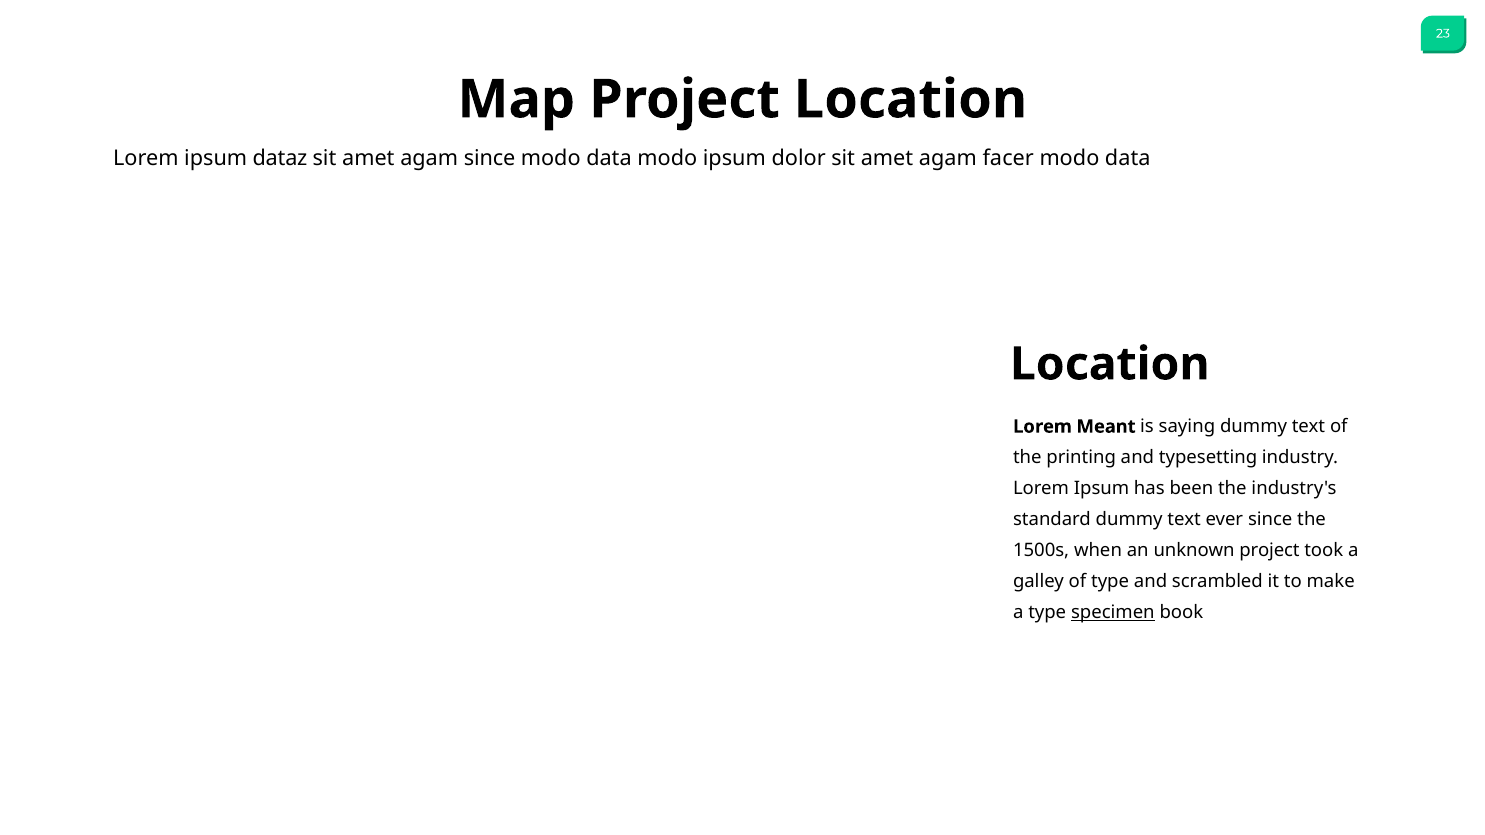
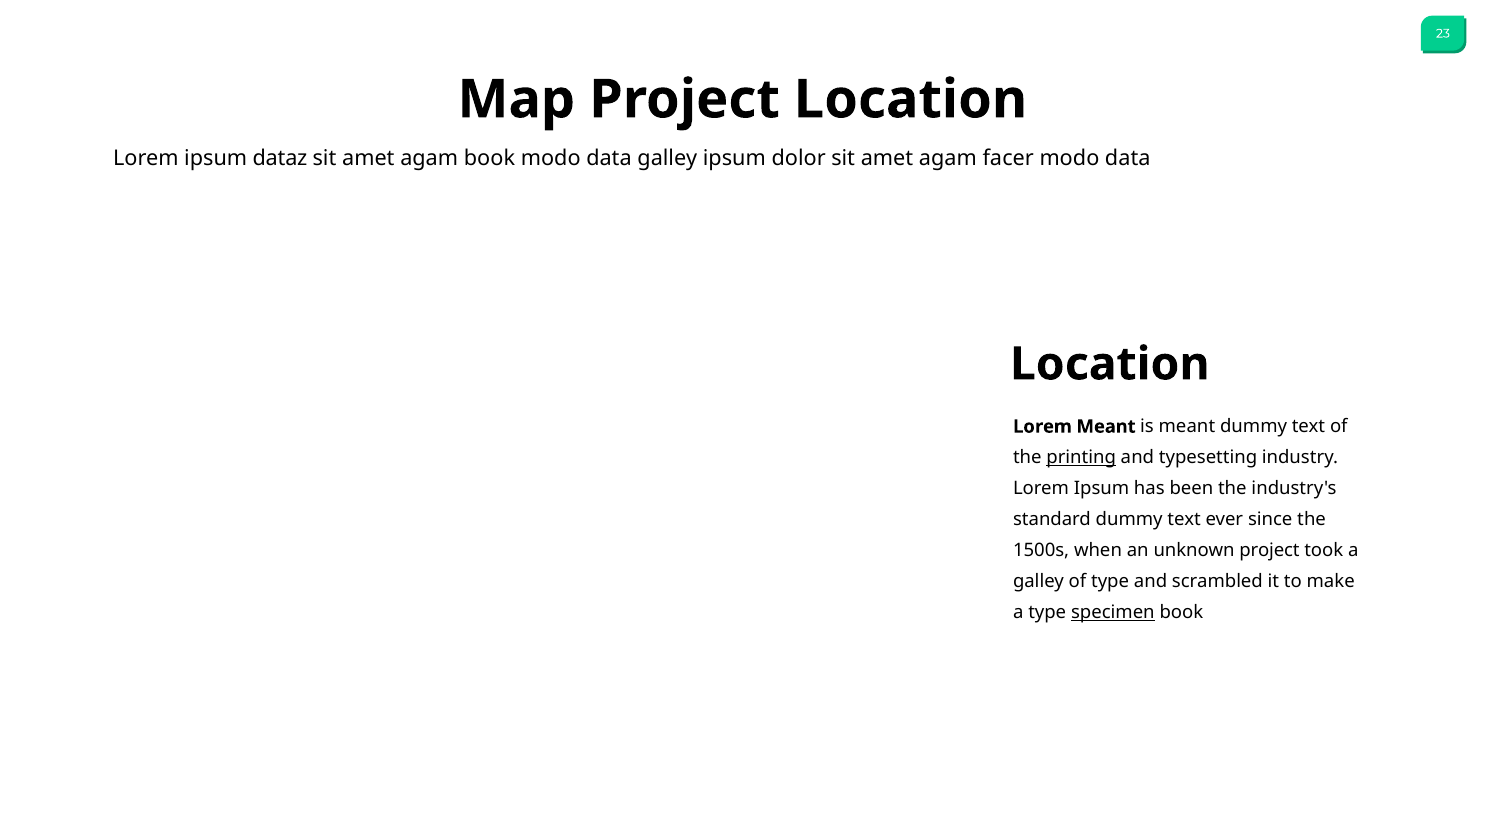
agam since: since -> book
data modo: modo -> galley
is saying: saying -> meant
printing underline: none -> present
